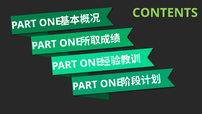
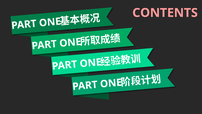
CONTENTS colour: light green -> pink
